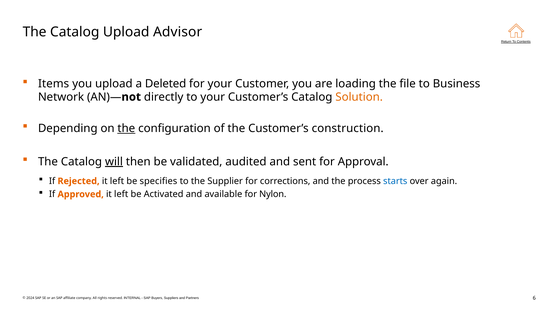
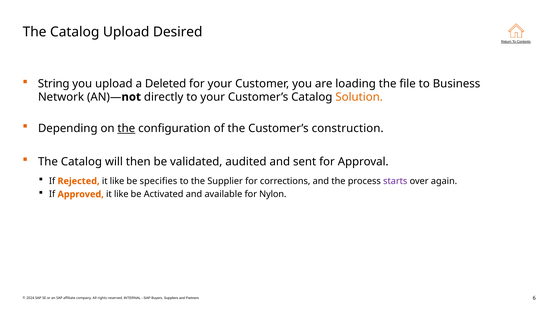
Advisor: Advisor -> Desired
Items: Items -> String
will underline: present -> none
Rejected it left: left -> like
starts colour: blue -> purple
Approved it left: left -> like
